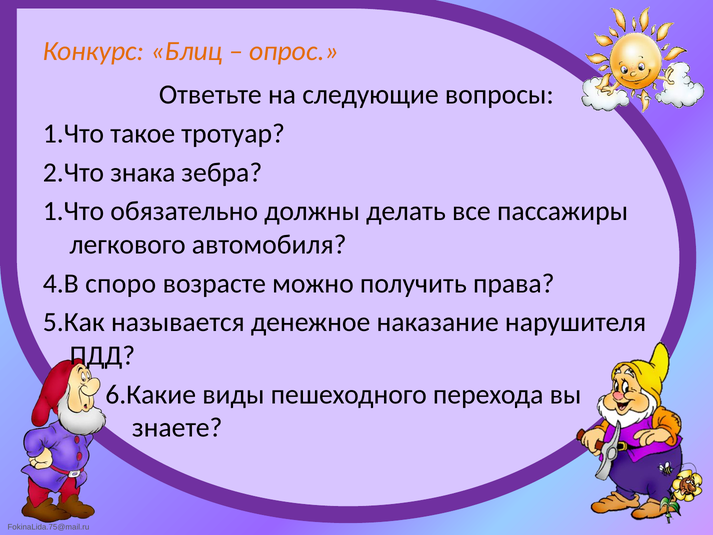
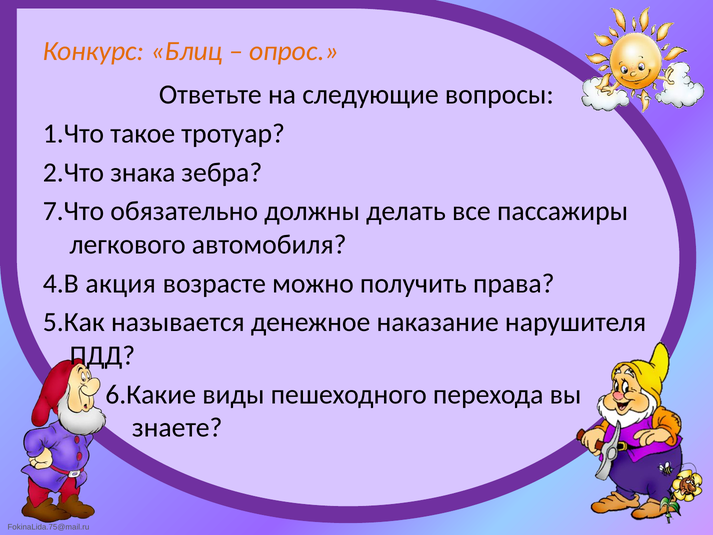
1.Что at (73, 211): 1.Что -> 7.Что
споро: споро -> акция
